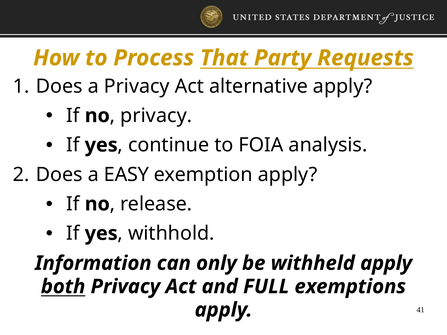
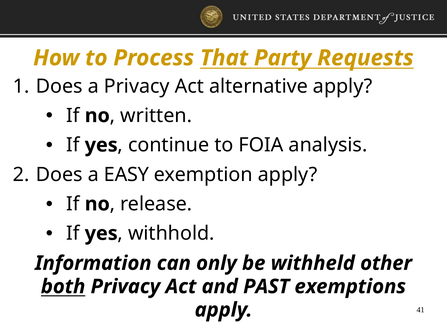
privacy at (156, 116): privacy -> written
withheld apply: apply -> other
FULL: FULL -> PAST
